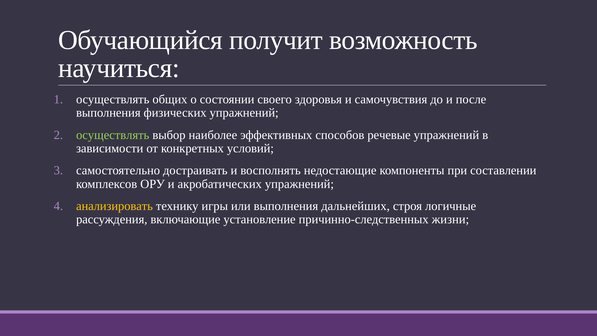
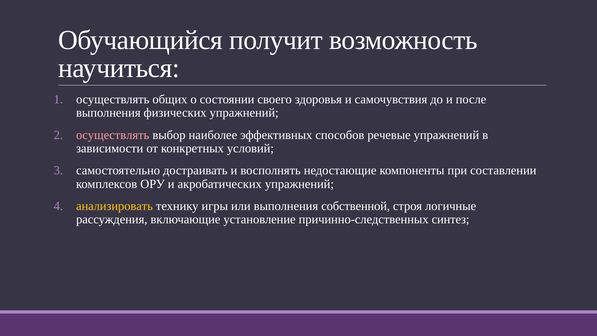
осуществлять at (113, 135) colour: light green -> pink
дальнейших: дальнейших -> собственной
жизни: жизни -> синтез
